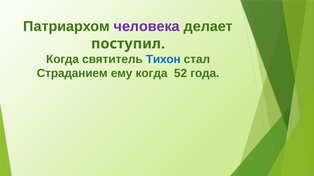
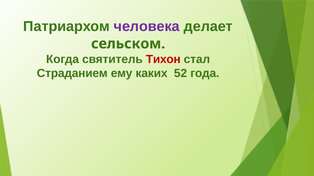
поступил: поступил -> сельском
Тихон colour: blue -> red
ему когда: когда -> каких
